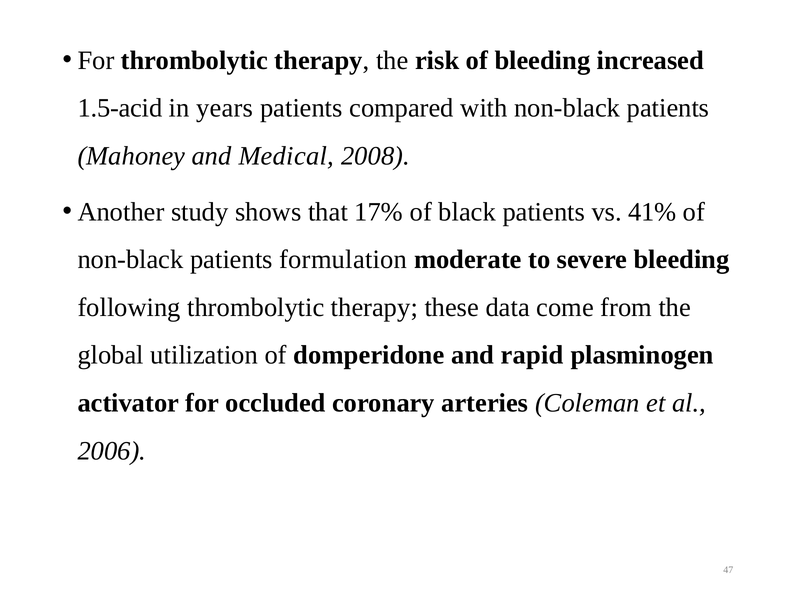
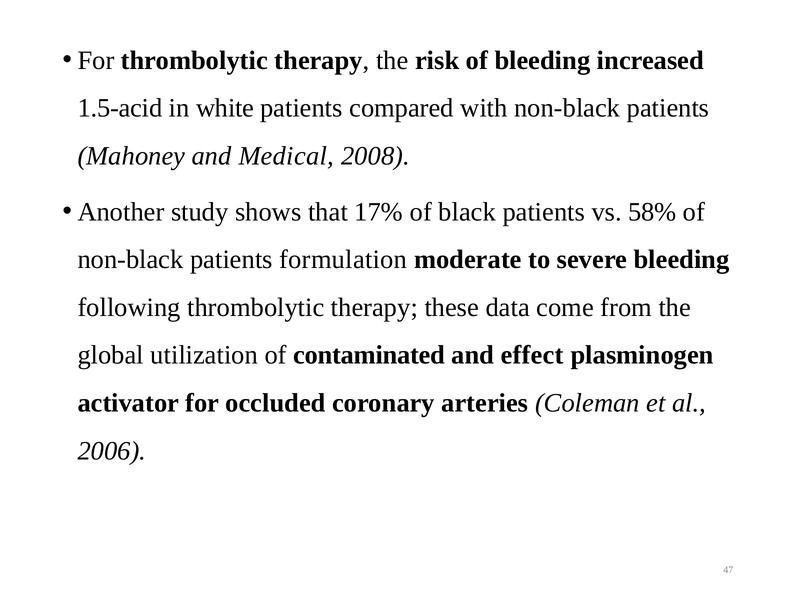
years: years -> white
41%: 41% -> 58%
domperidone: domperidone -> contaminated
rapid: rapid -> effect
